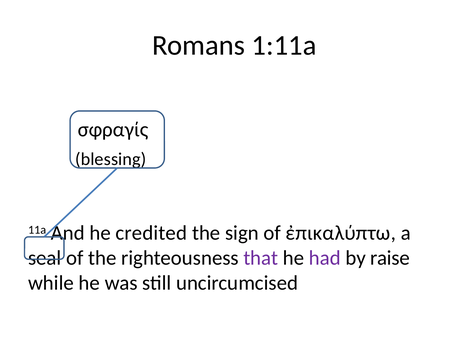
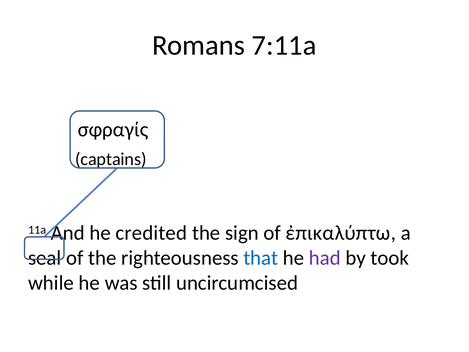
1:11a: 1:11a -> 7:11a
blessing: blessing -> captains
that colour: purple -> blue
raise: raise -> took
